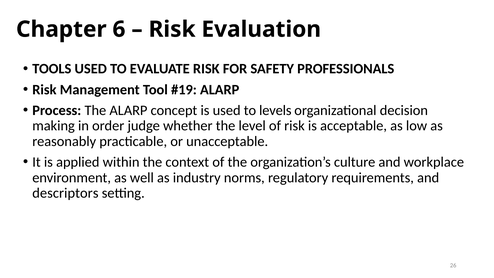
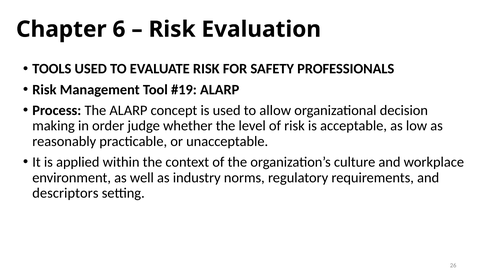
levels: levels -> allow
